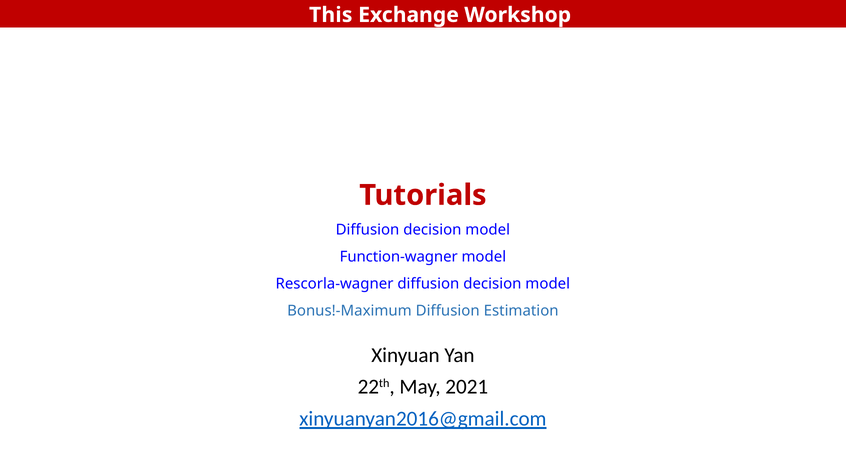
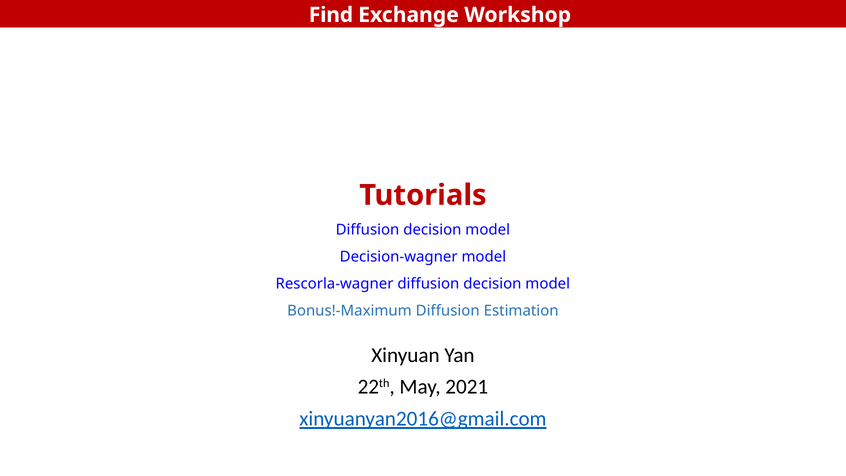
This: This -> Find
Function-wagner: Function-wagner -> Decision-wagner
